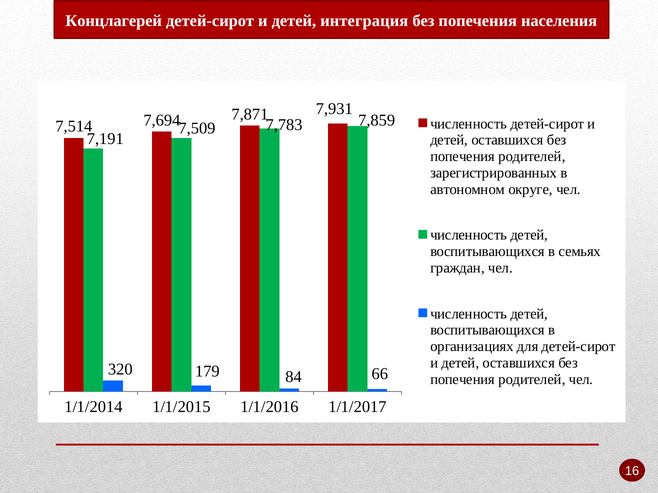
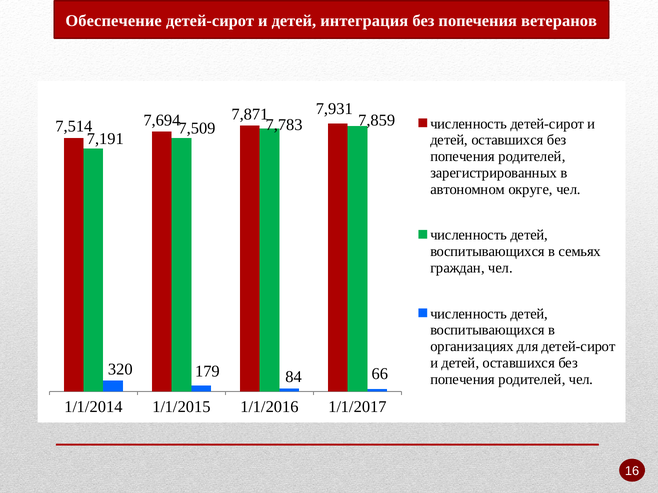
Концлагерей: Концлагерей -> Обеспечение
населения: населения -> ветеранов
